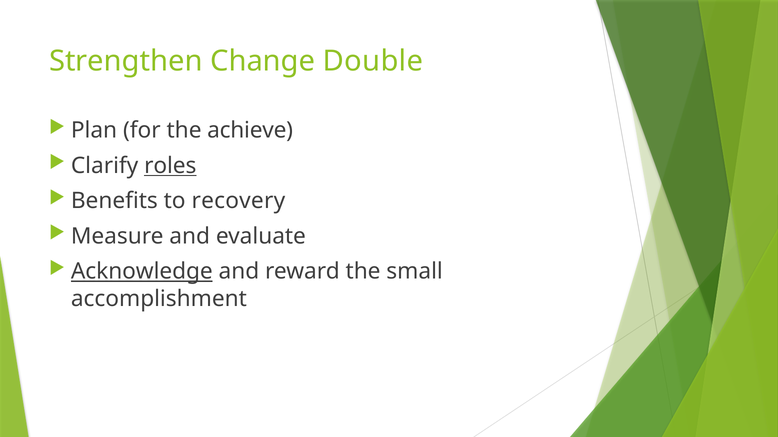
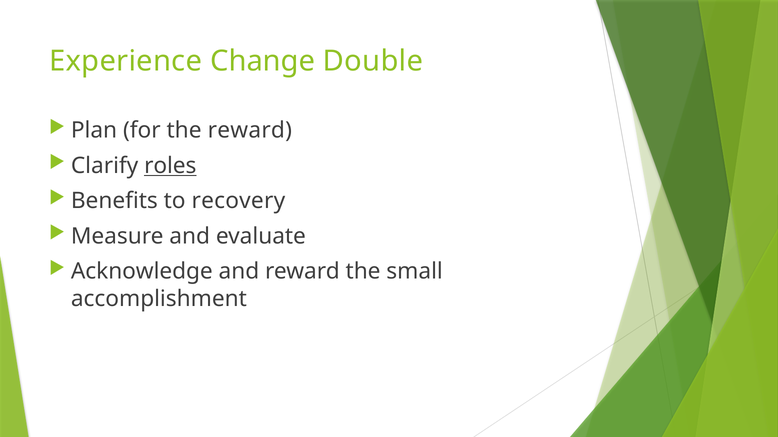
Strengthen: Strengthen -> Experience
the achieve: achieve -> reward
Acknowledge underline: present -> none
